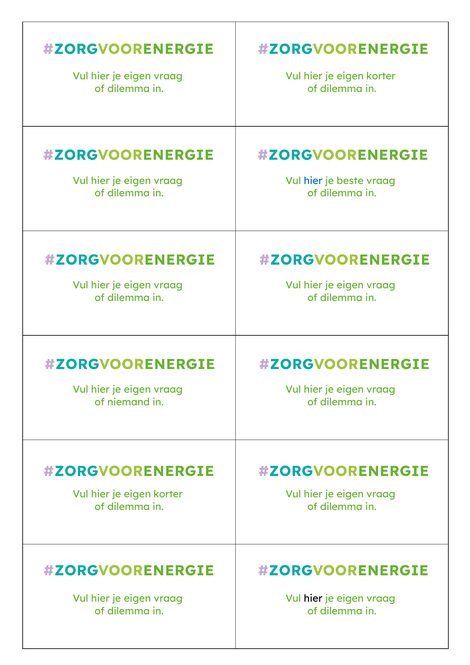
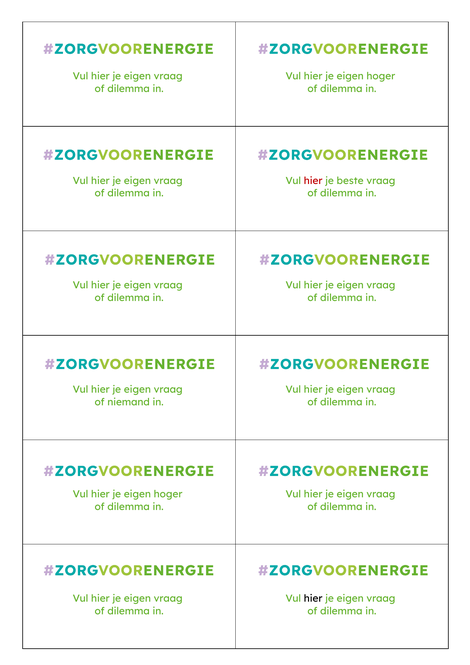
korter at (381, 76): korter -> hoger
hier at (313, 181) colour: blue -> red
korter at (168, 494): korter -> hoger
